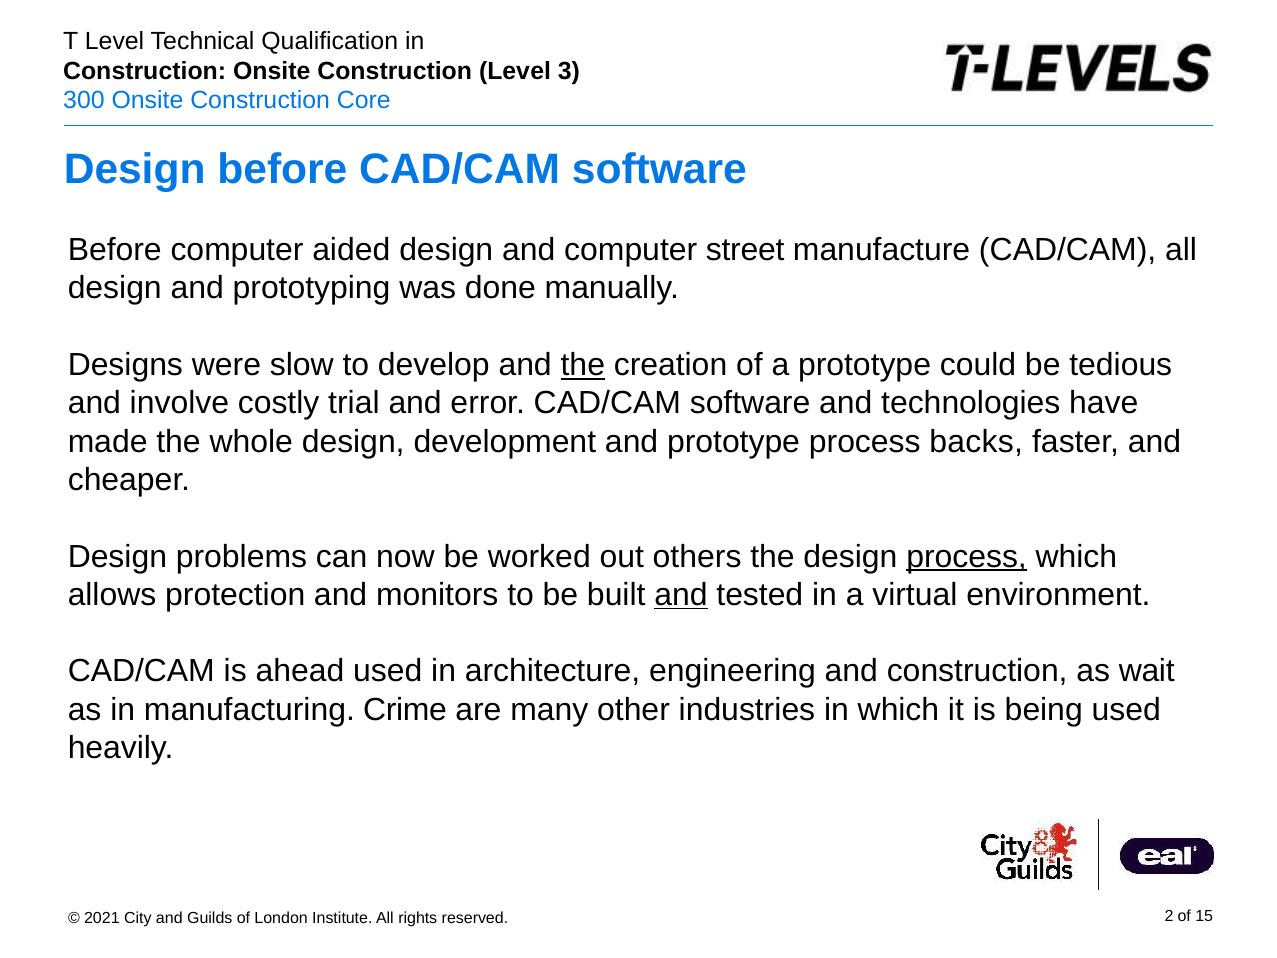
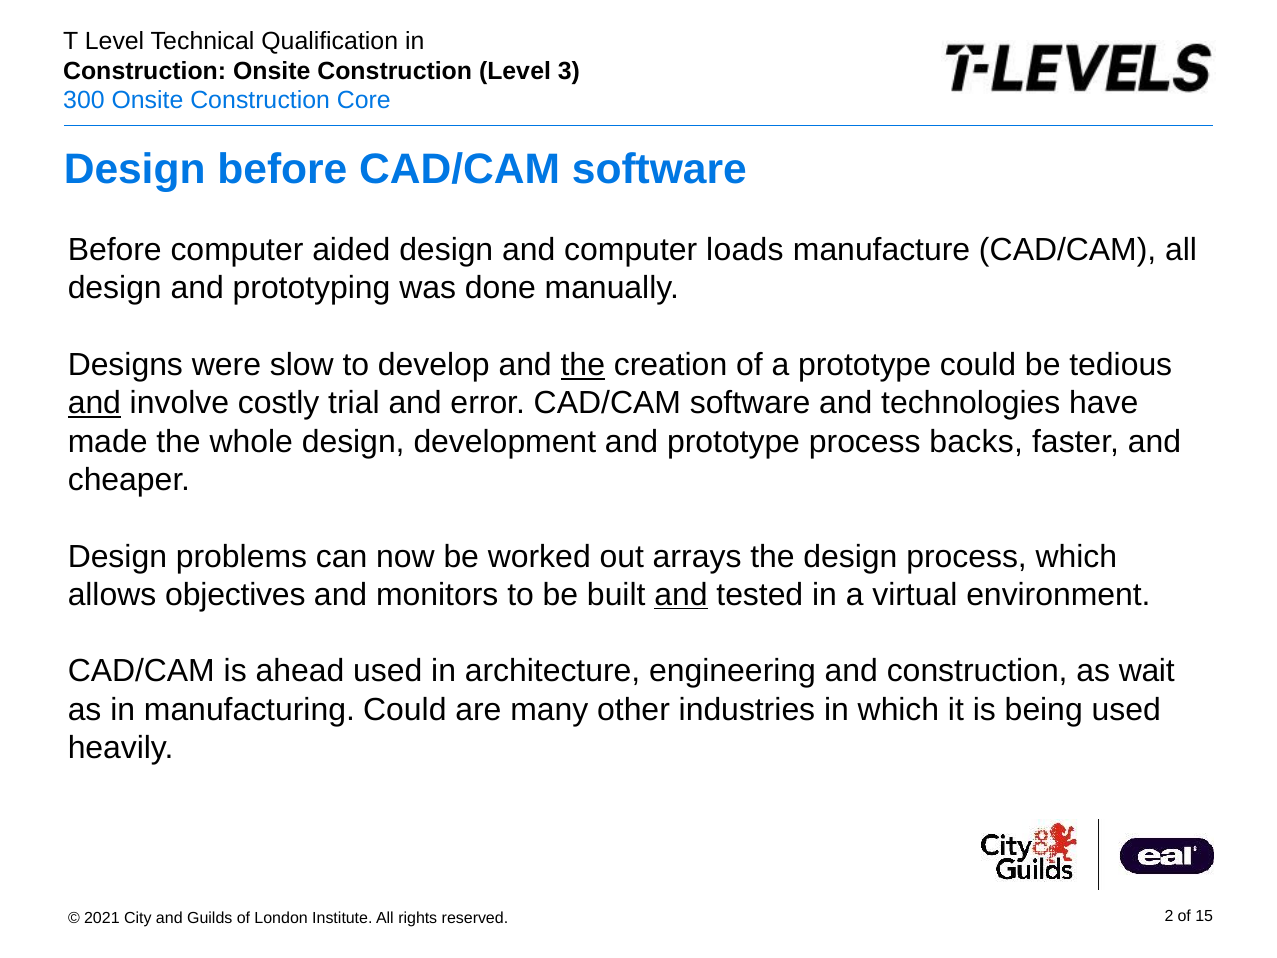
street: street -> loads
and at (94, 403) underline: none -> present
others: others -> arrays
process at (967, 556) underline: present -> none
protection: protection -> objectives
manufacturing Crime: Crime -> Could
